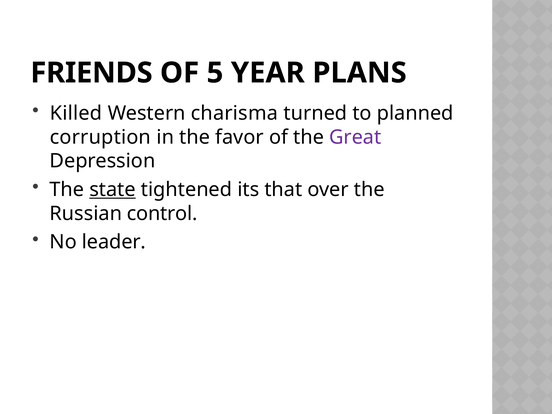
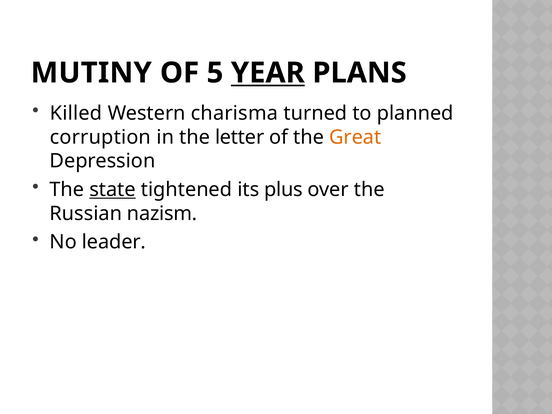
FRIENDS: FRIENDS -> MUTINY
YEAR underline: none -> present
favor: favor -> letter
Great colour: purple -> orange
that: that -> plus
control: control -> nazism
